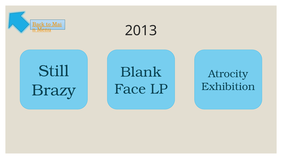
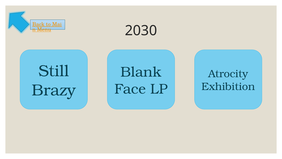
2013: 2013 -> 2030
